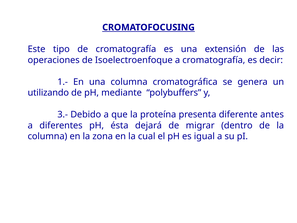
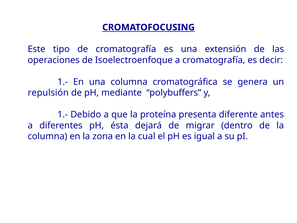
utilizando: utilizando -> repulsión
3.- at (63, 114): 3.- -> 1.-
